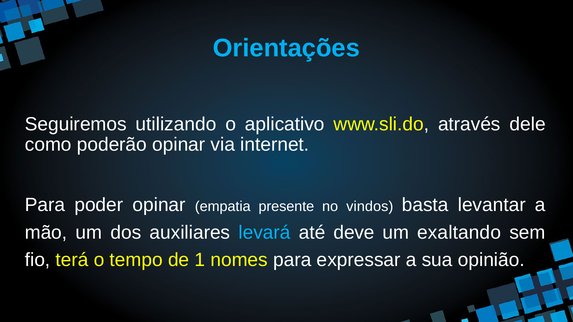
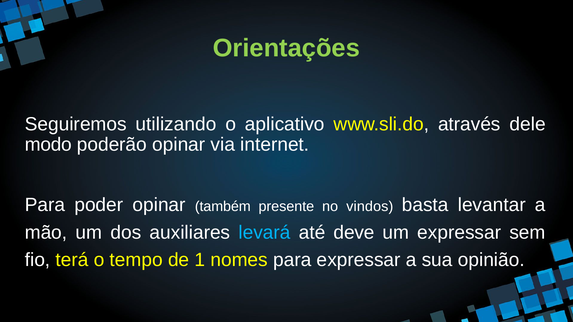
Orientações colour: light blue -> light green
como: como -> modo
empatia: empatia -> também
um exaltando: exaltando -> expressar
